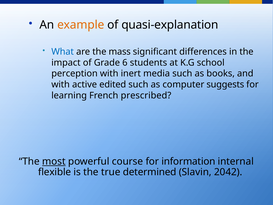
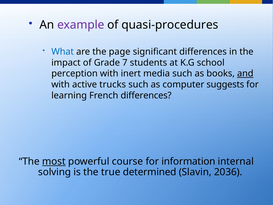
example colour: orange -> purple
quasi-explanation: quasi-explanation -> quasi-procedures
mass: mass -> page
6: 6 -> 7
and underline: none -> present
edited: edited -> trucks
French prescribed: prescribed -> differences
flexible: flexible -> solving
2042: 2042 -> 2036
